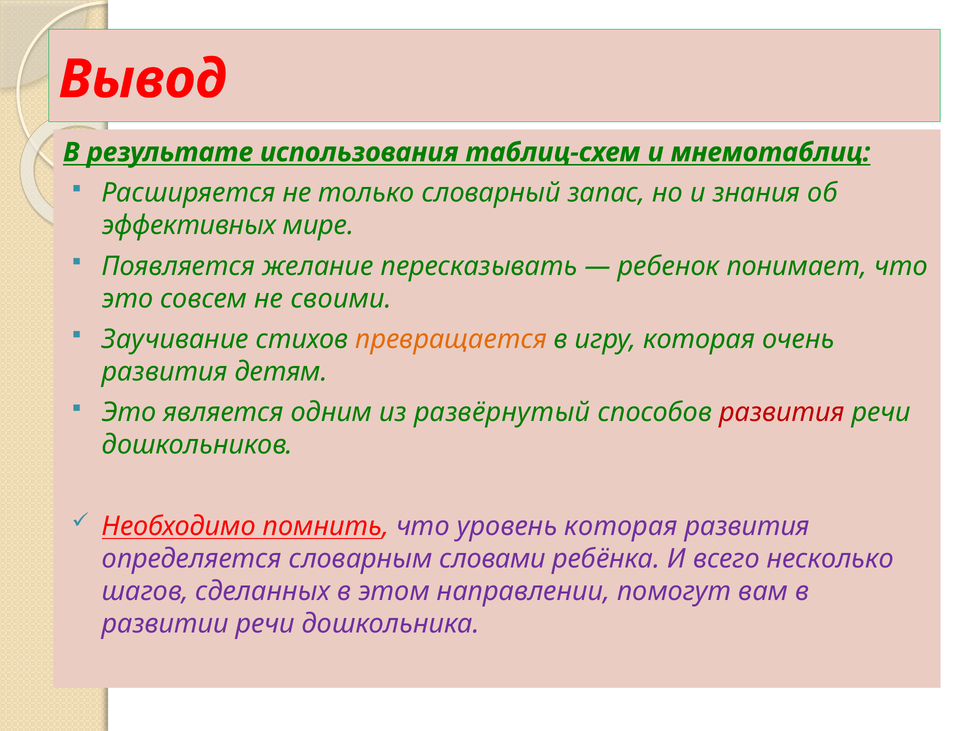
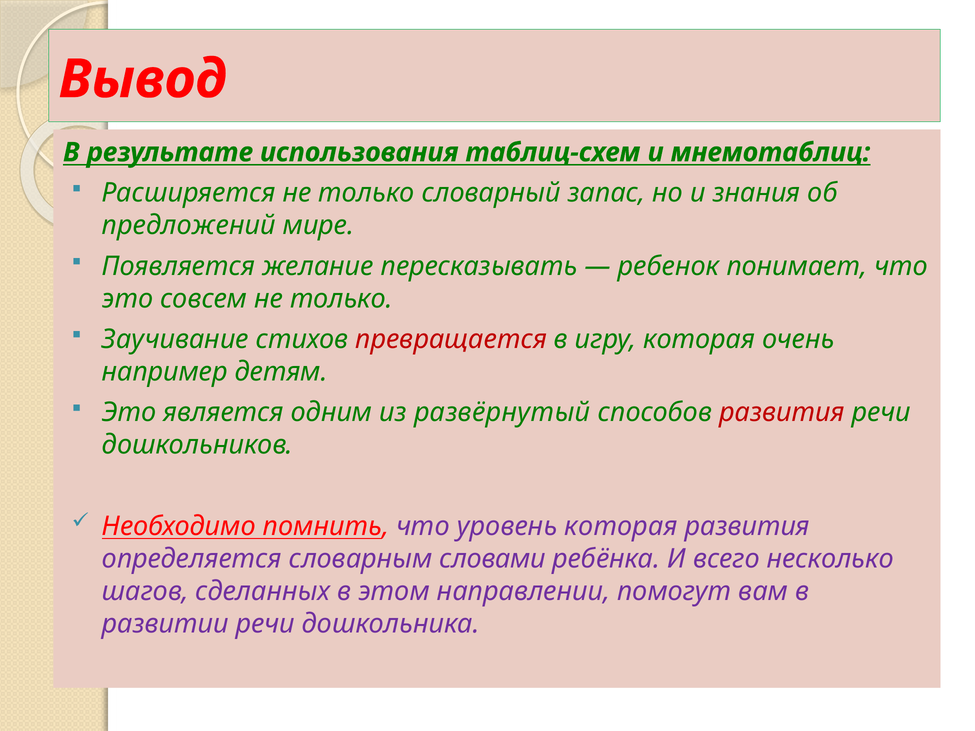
эффективных: эффективных -> предложений
совсем не своими: своими -> только
превращается colour: orange -> red
развития at (165, 372): развития -> например
